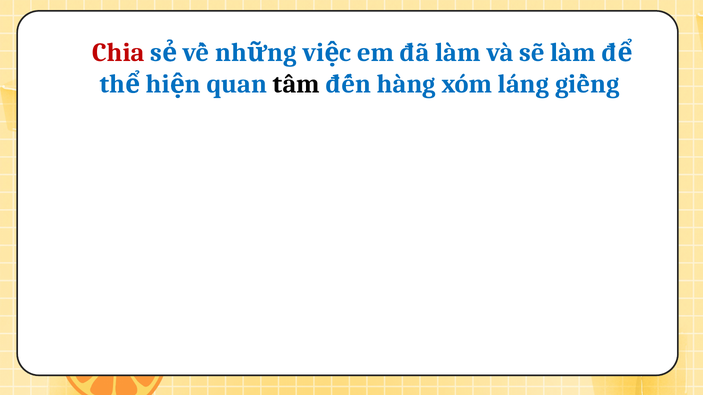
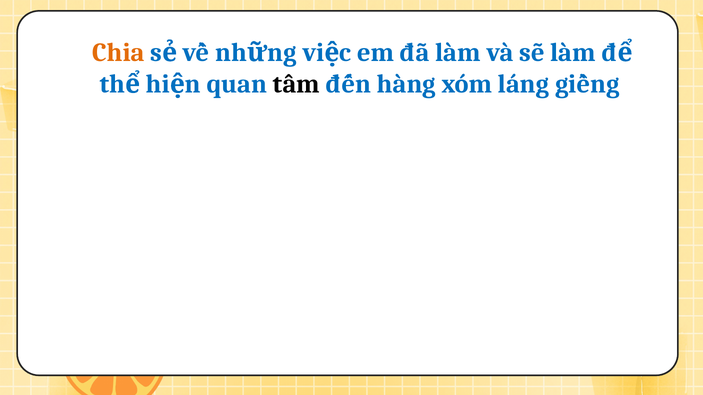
Chia colour: red -> orange
